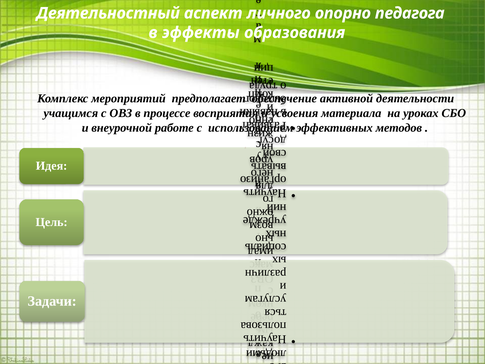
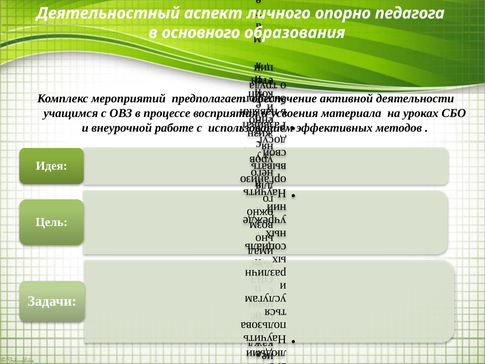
эффекты: эффекты -> основного
